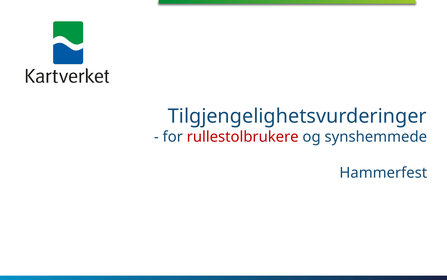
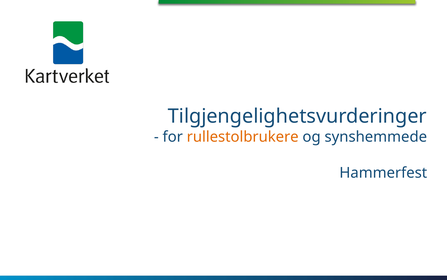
rullestolbrukere colour: red -> orange
